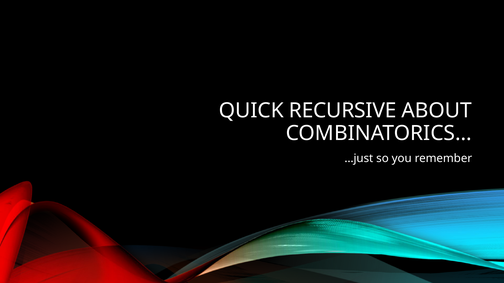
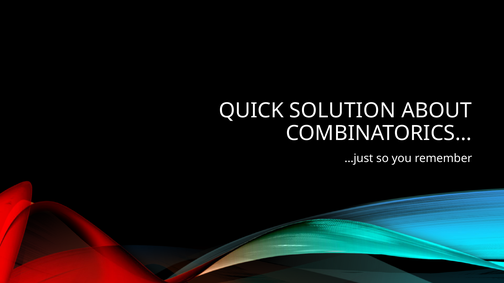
RECURSIVE: RECURSIVE -> SOLUTION
